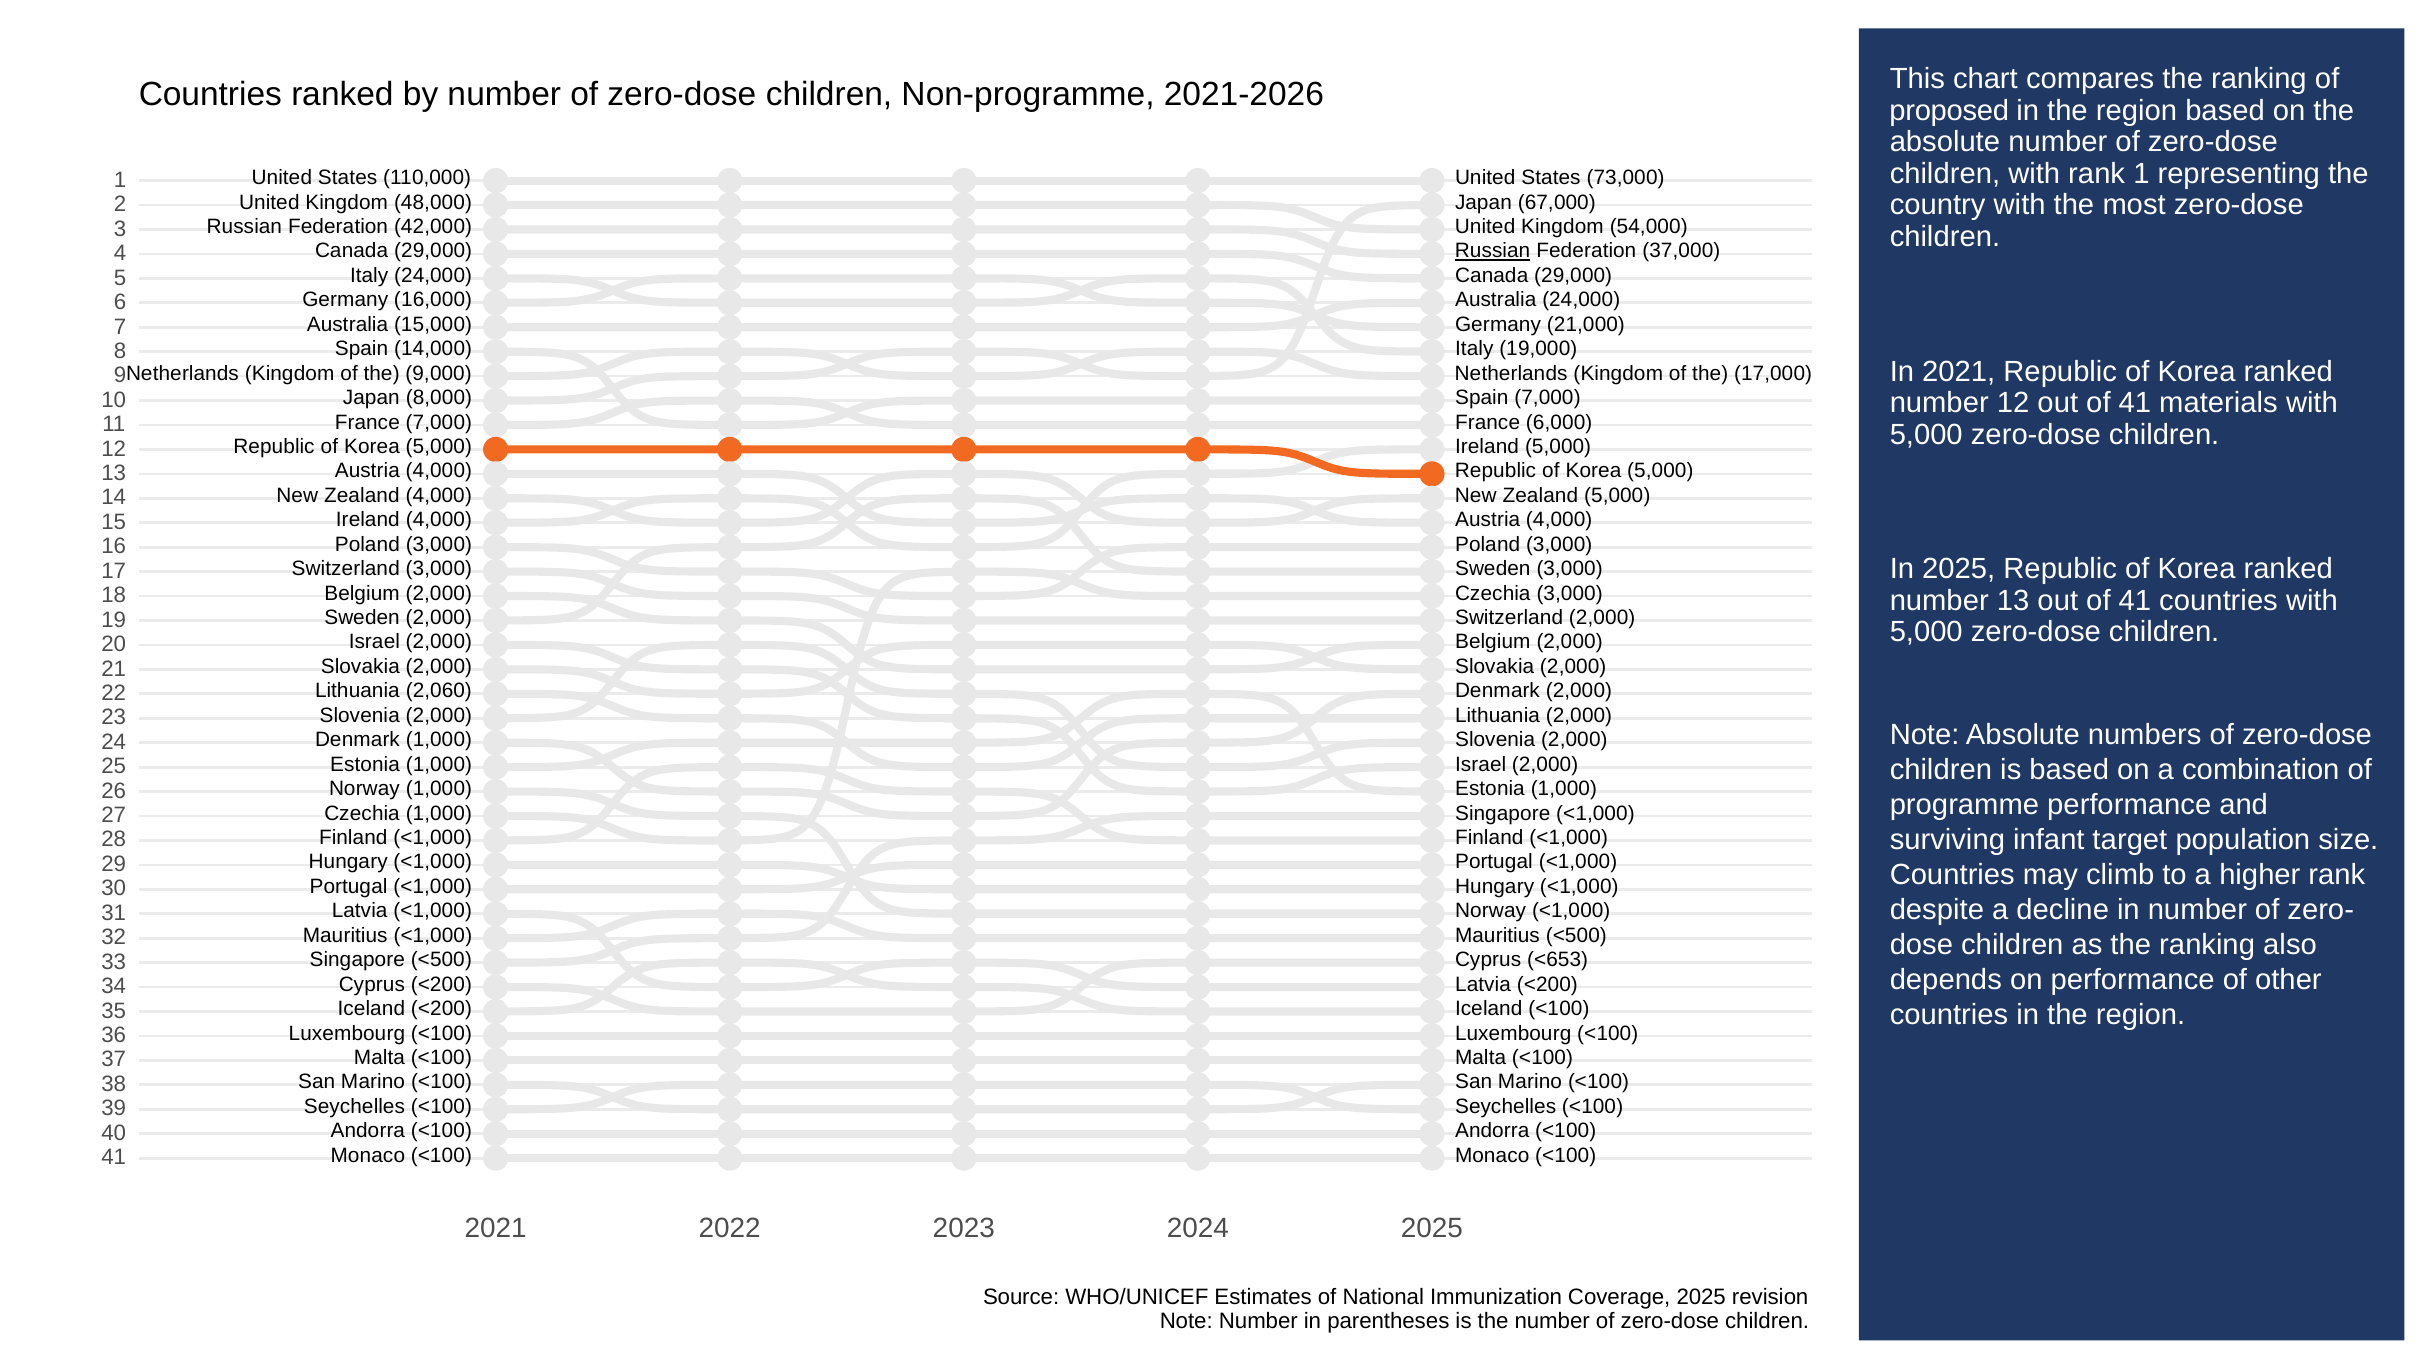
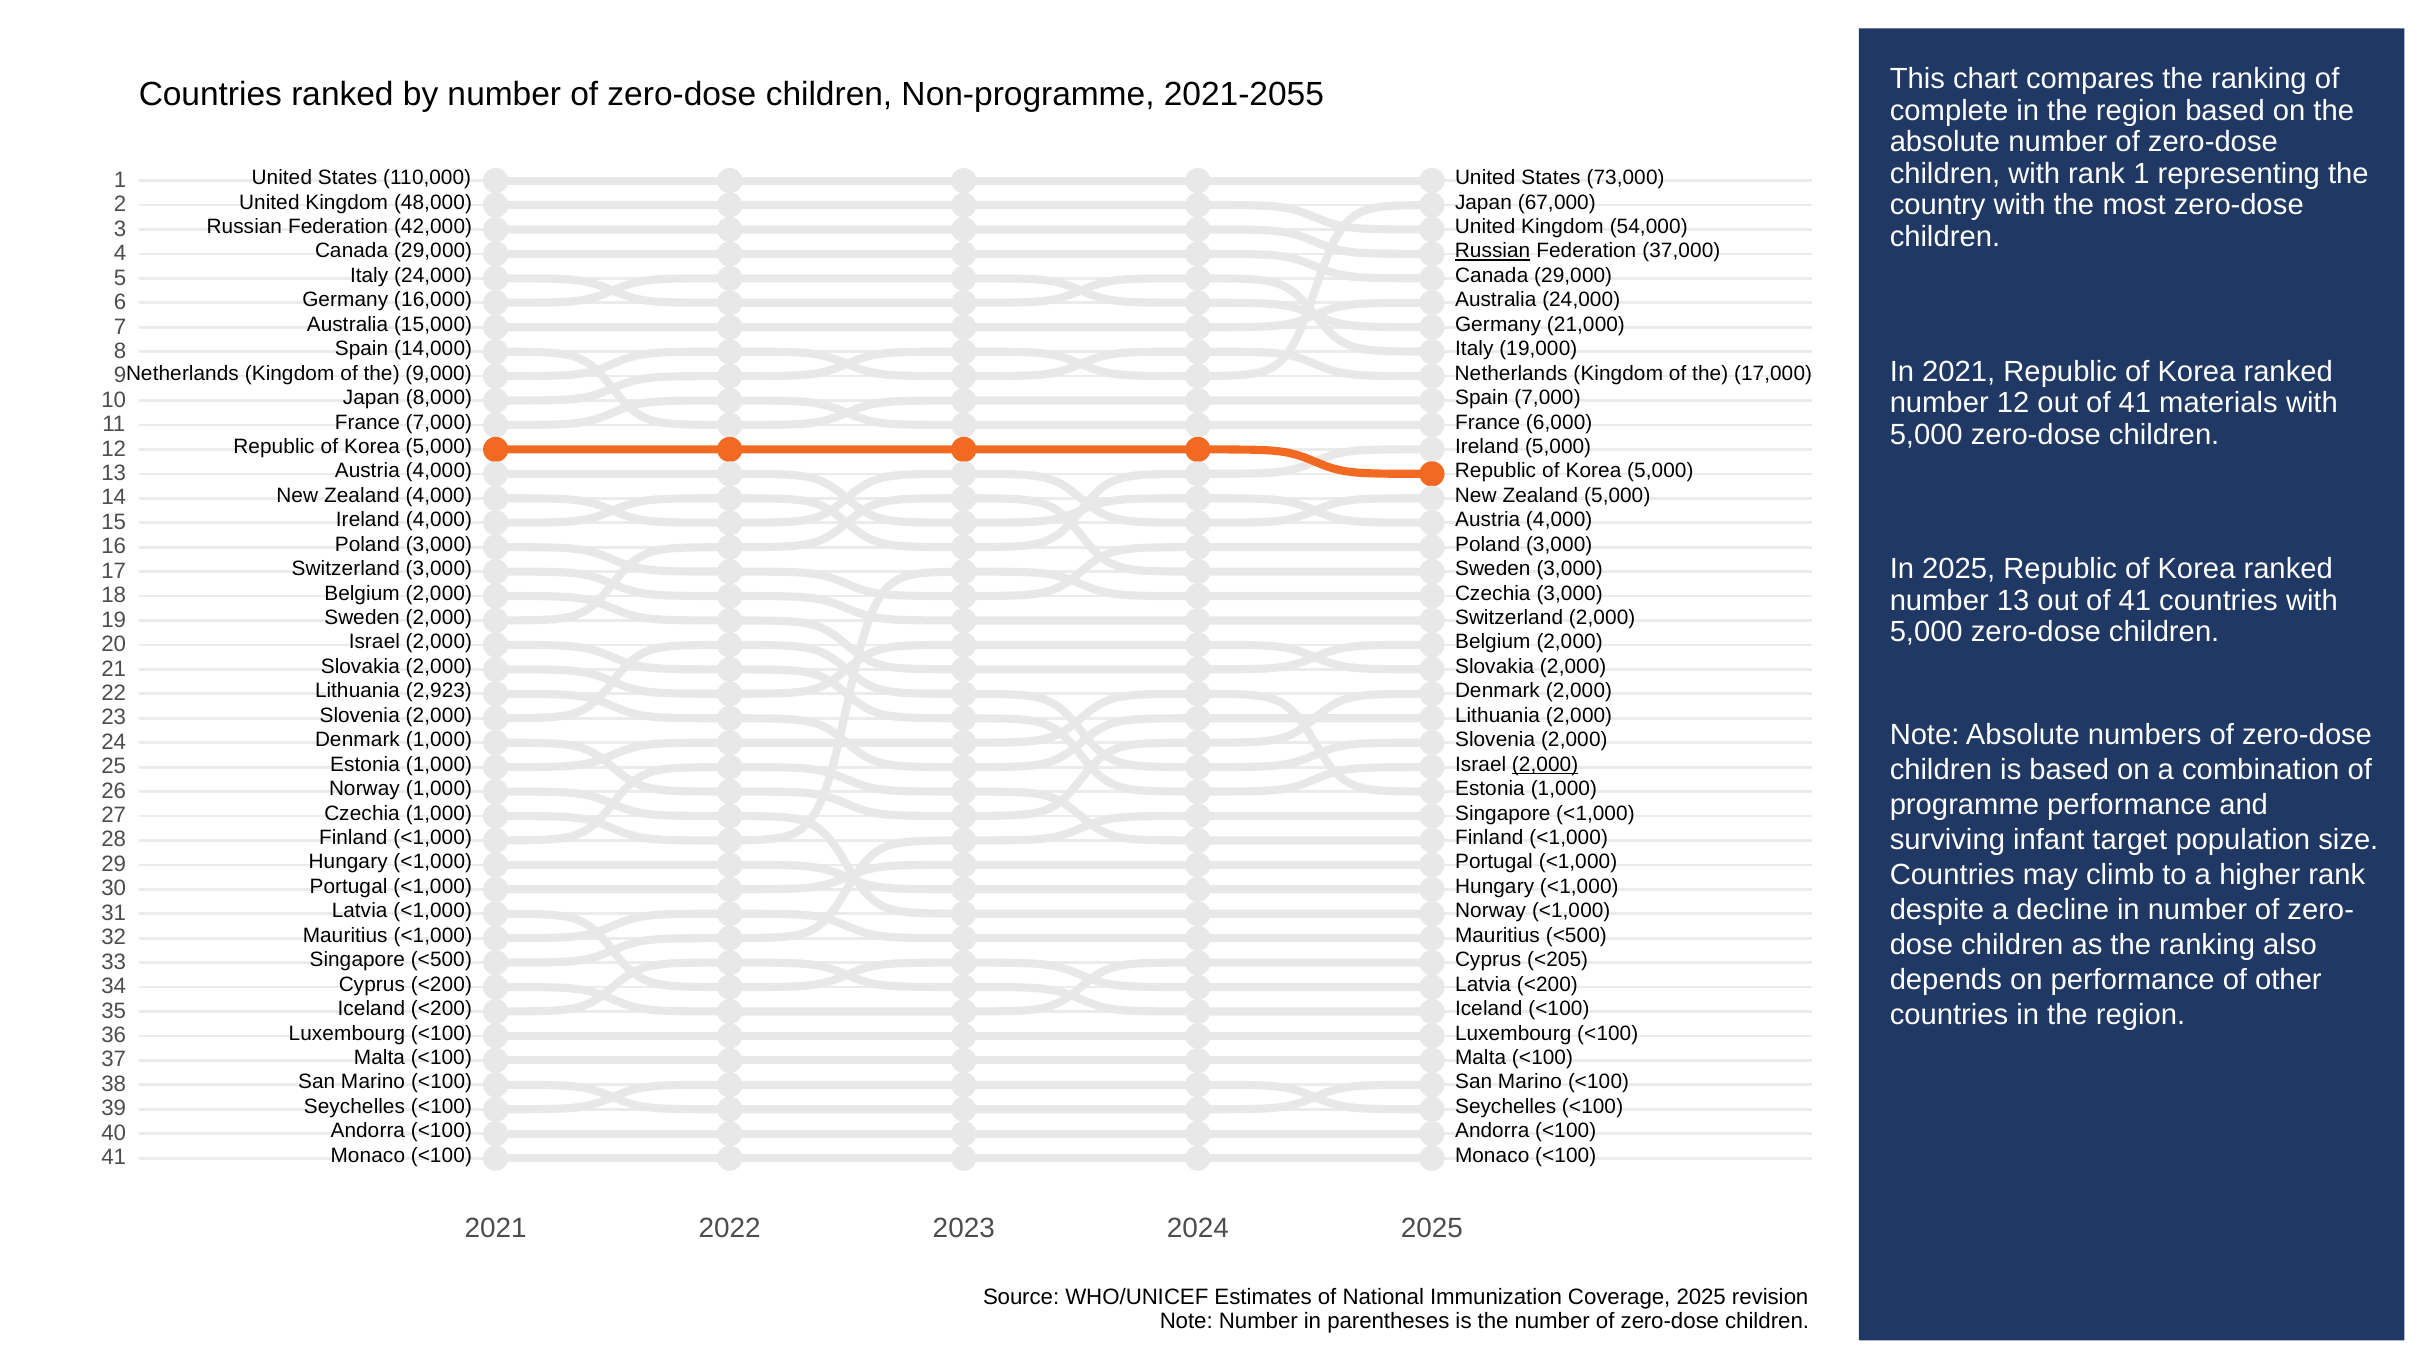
2021-2026: 2021-2026 -> 2021-2055
proposed: proposed -> complete
2,060: 2,060 -> 2,923
2,000 at (1545, 765) underline: none -> present
<653: <653 -> <205
